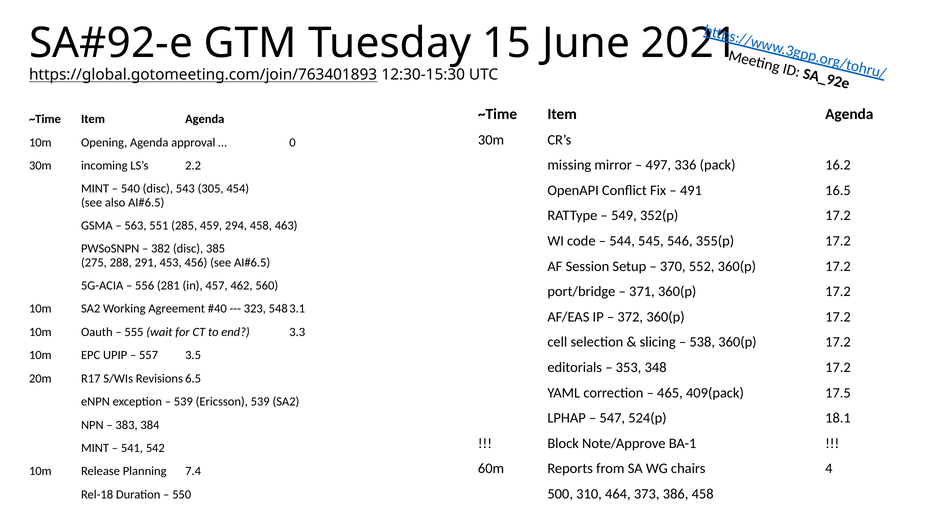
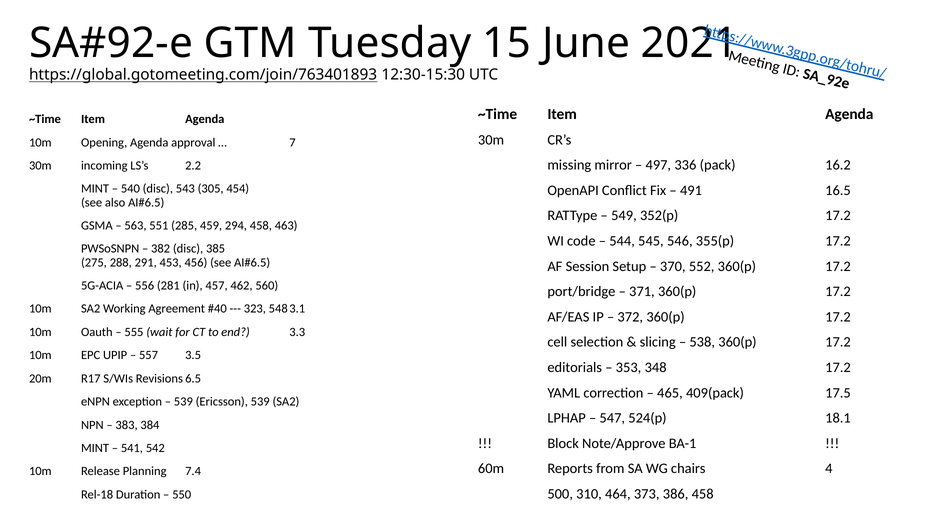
0: 0 -> 7
